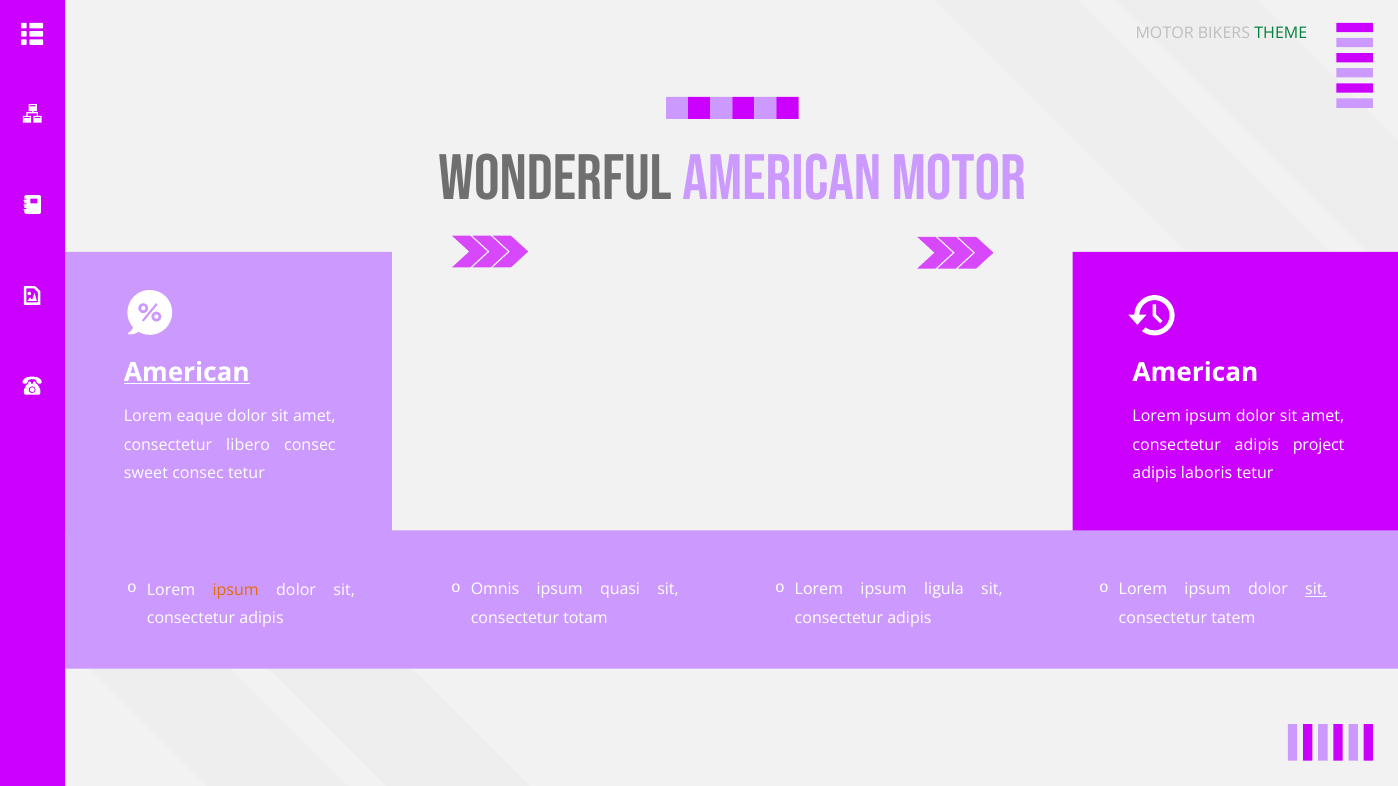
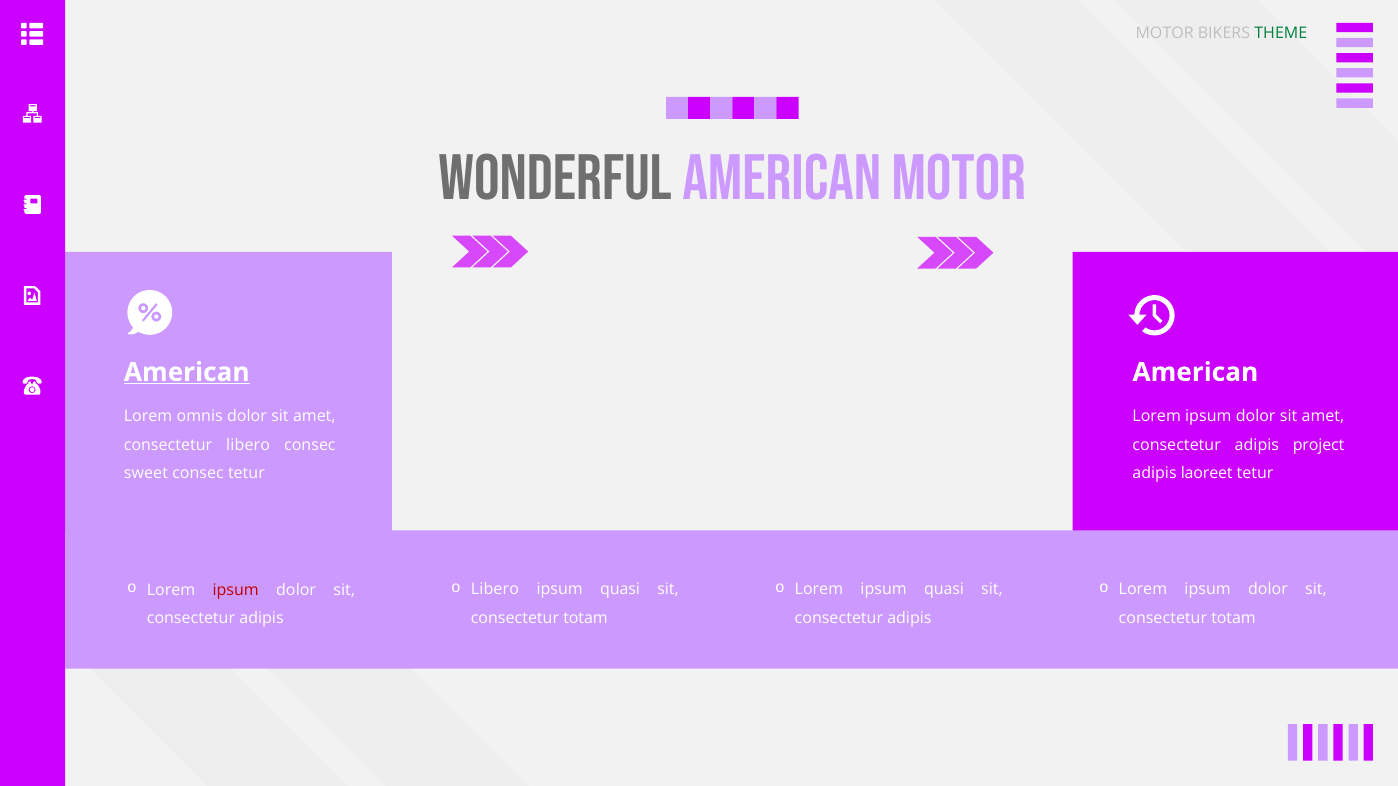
eaque: eaque -> omnis
laboris: laboris -> laoreet
sit at (1316, 590) underline: present -> none
Omnis at (495, 590): Omnis -> Libero
Lorem ipsum ligula: ligula -> quasi
ipsum at (236, 590) colour: orange -> red
tatem at (1233, 619): tatem -> totam
